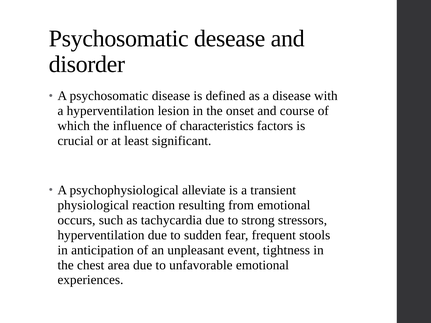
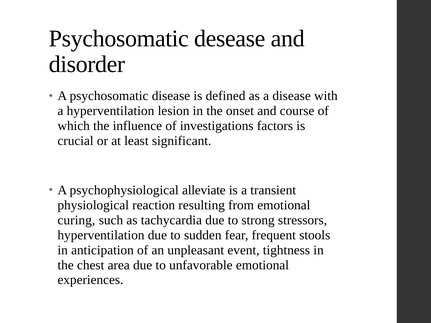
characteristics: characteristics -> investigations
occurs: occurs -> curing
